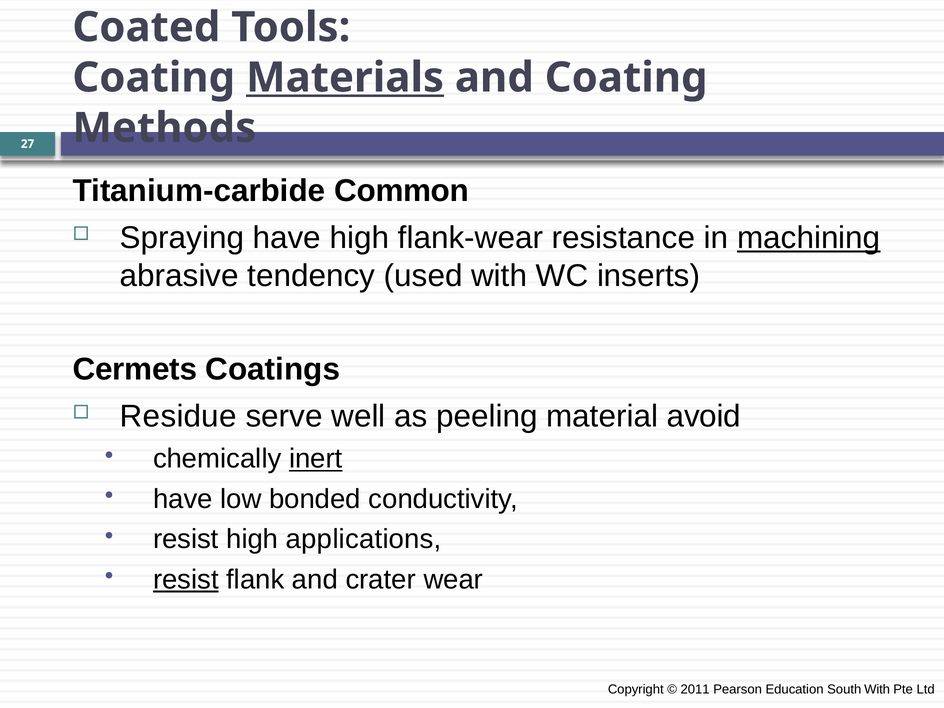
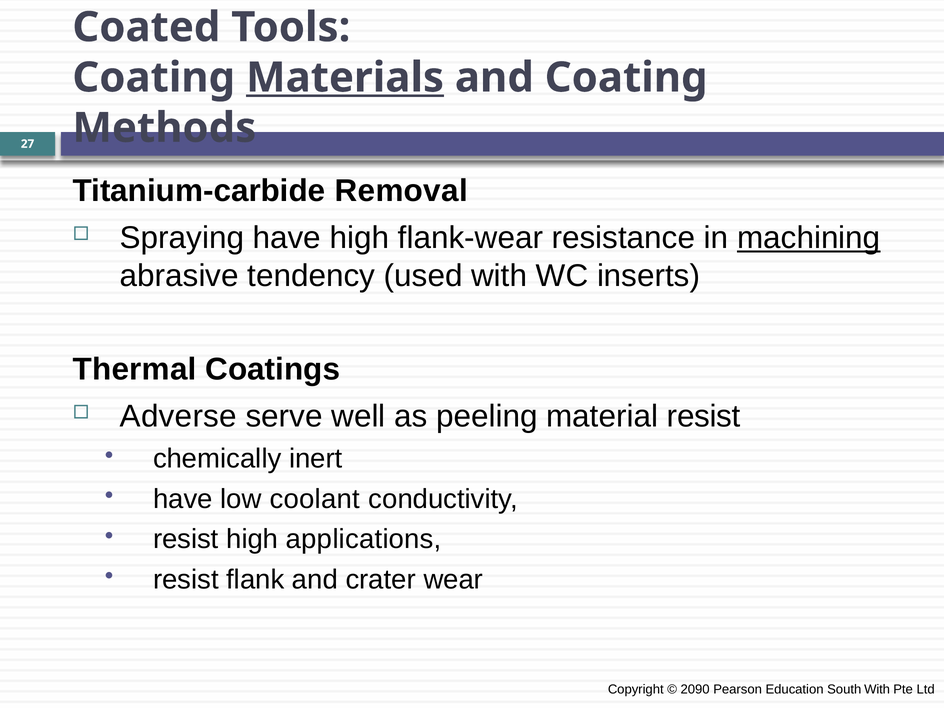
Common: Common -> Removal
Cermets: Cermets -> Thermal
Residue: Residue -> Adverse
material avoid: avoid -> resist
inert underline: present -> none
bonded: bonded -> coolant
resist at (186, 580) underline: present -> none
2011: 2011 -> 2090
